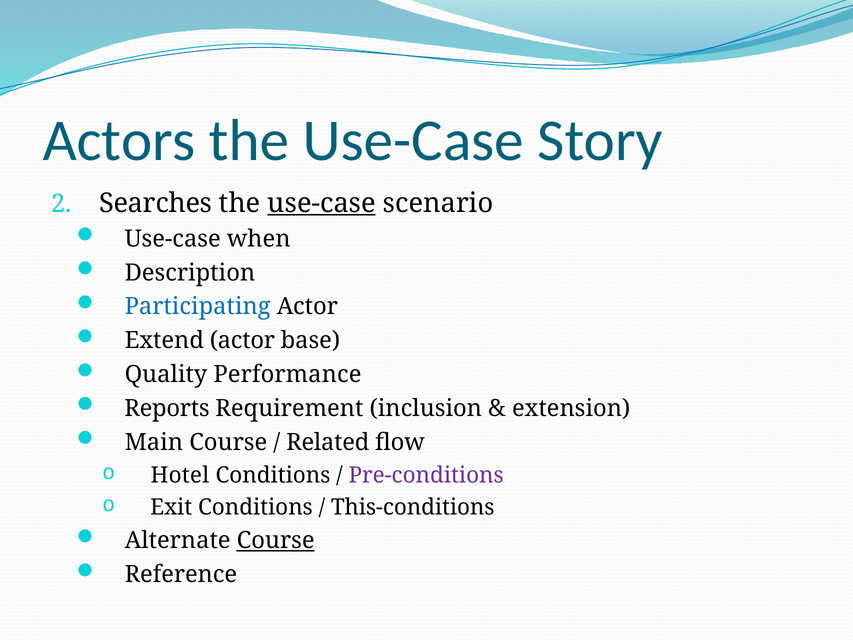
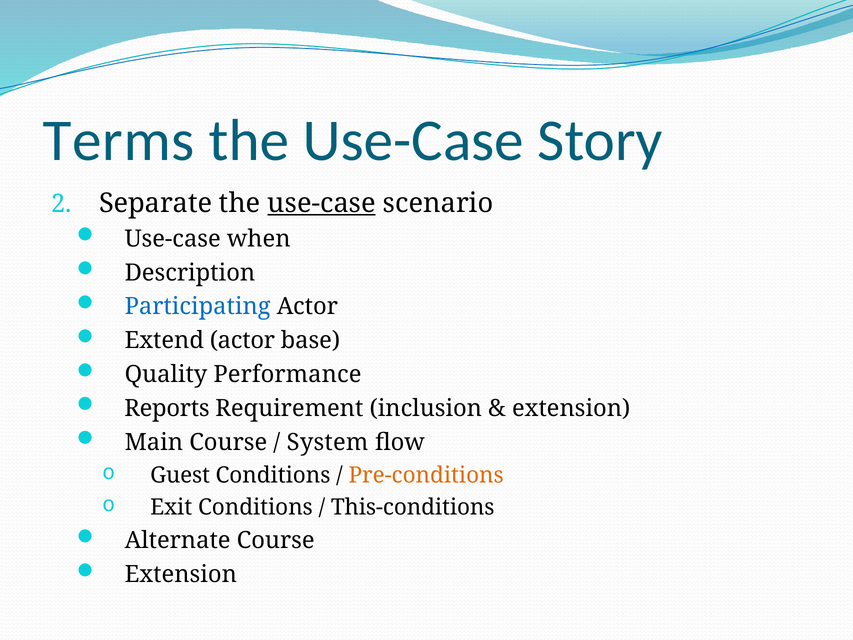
Actors: Actors -> Terms
Searches: Searches -> Separate
Related: Related -> System
Hotel: Hotel -> Guest
Pre-conditions colour: purple -> orange
Course at (276, 540) underline: present -> none
Reference at (181, 574): Reference -> Extension
